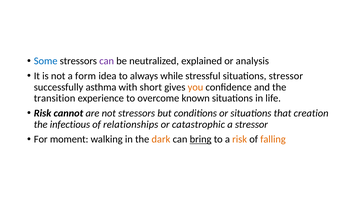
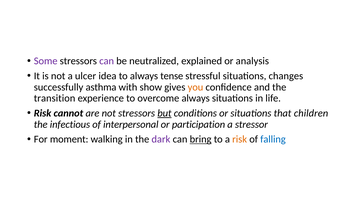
Some colour: blue -> purple
form: form -> ulcer
while: while -> tense
situations stressor: stressor -> changes
short: short -> show
overcome known: known -> always
but underline: none -> present
creation: creation -> children
relationships: relationships -> interpersonal
catastrophic: catastrophic -> participation
dark colour: orange -> purple
falling colour: orange -> blue
